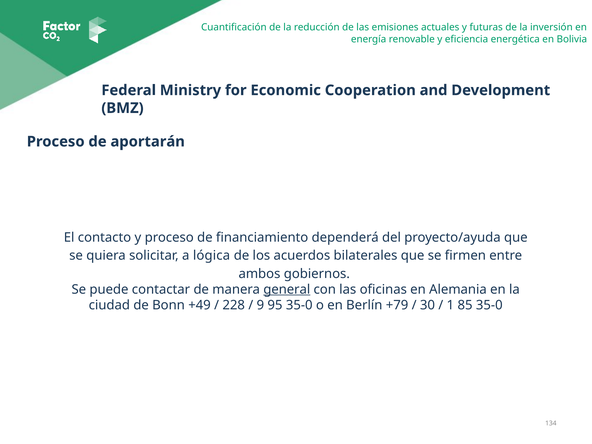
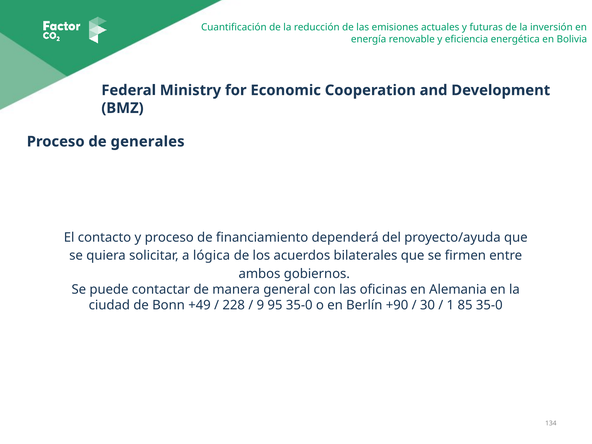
aportarán: aportarán -> generales
general underline: present -> none
+79: +79 -> +90
